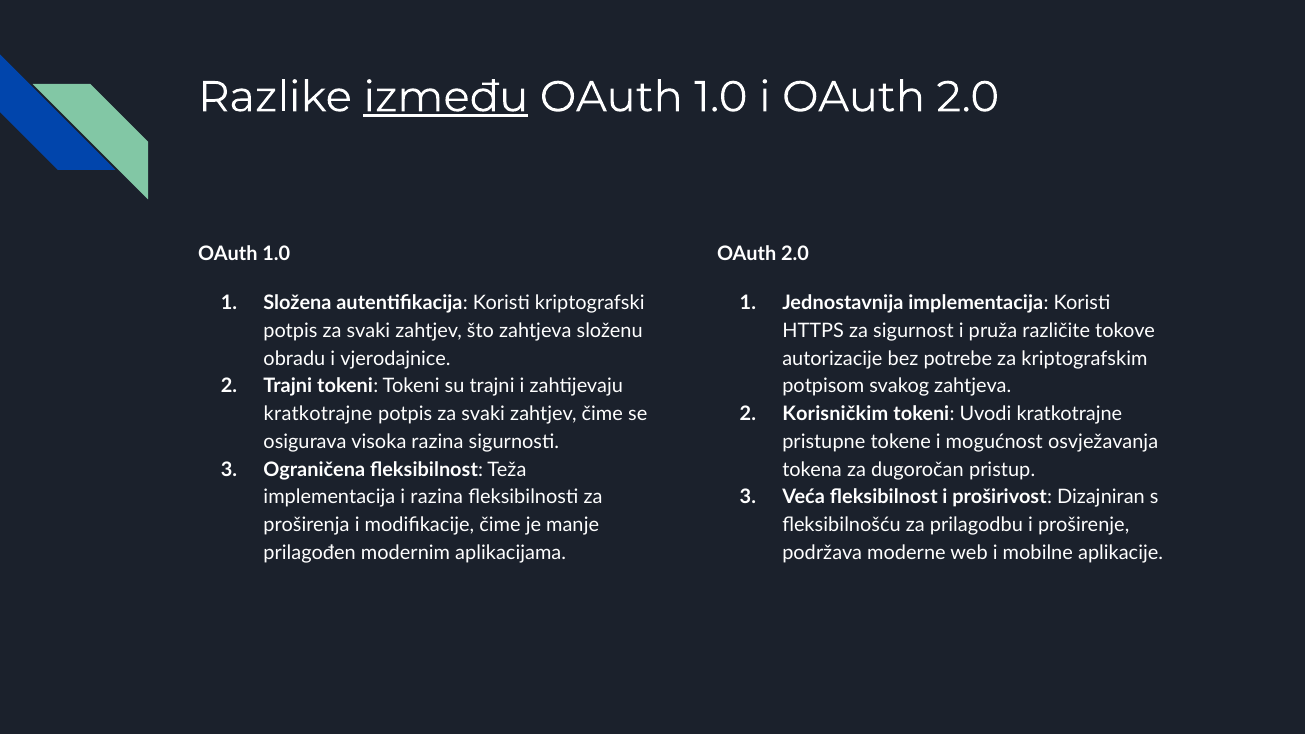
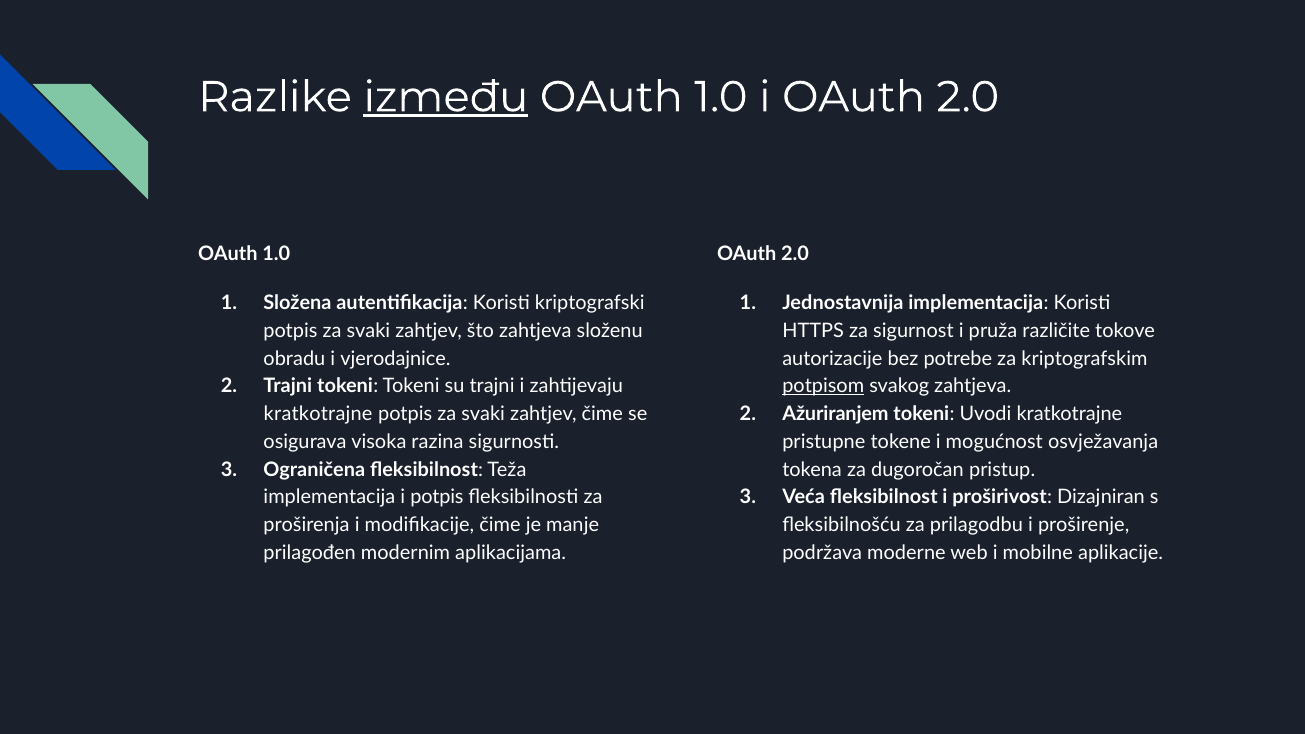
potpisom underline: none -> present
Korisničkim: Korisničkim -> Ažuriranjem
i razina: razina -> potpis
